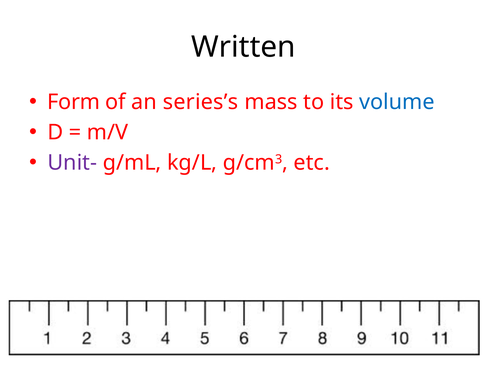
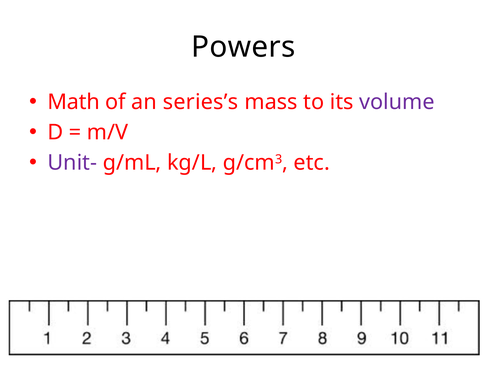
Written: Written -> Powers
Form: Form -> Math
volume colour: blue -> purple
